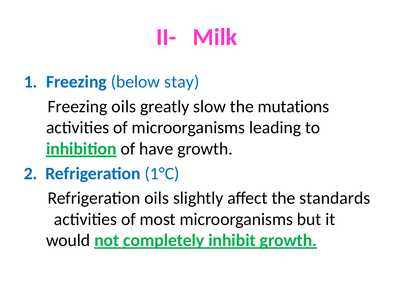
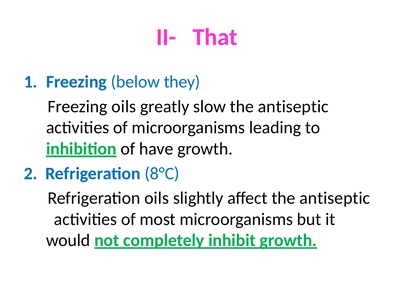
Milk: Milk -> That
stay: stay -> they
slow the mutations: mutations -> antiseptic
1°C: 1°C -> 8°C
affect the standards: standards -> antiseptic
